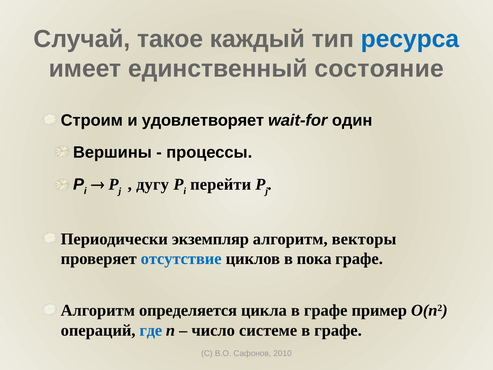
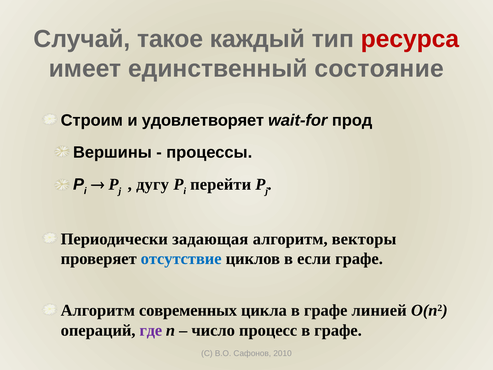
ресурса colour: blue -> red
один: один -> прод
экземпляр: экземпляр -> задающая
пока: пока -> если
определяется: определяется -> современных
пример: пример -> линией
где colour: blue -> purple
системе: системе -> процесс
